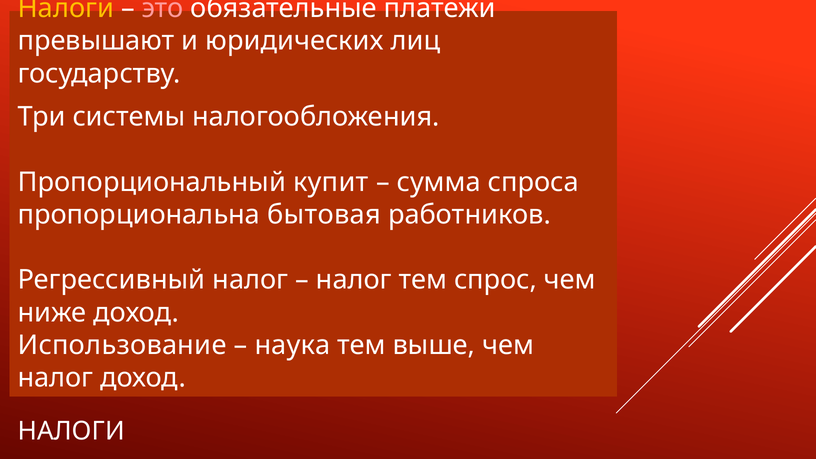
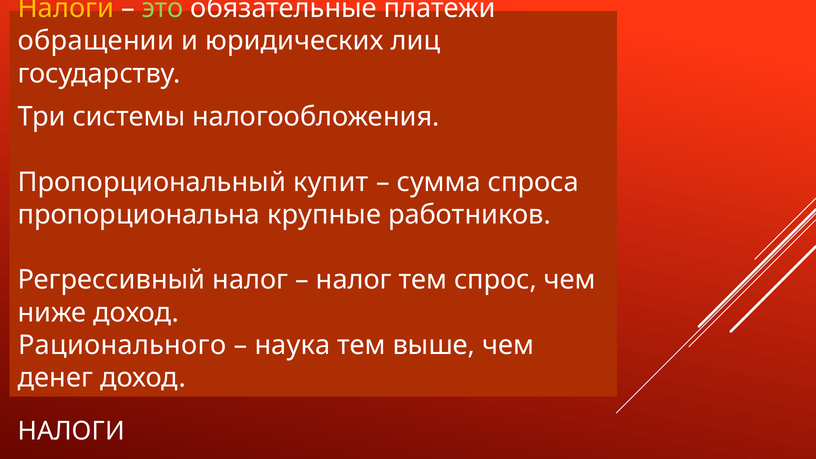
это colour: pink -> light green
превышают: превышают -> обращении
бытовая: бытовая -> крупные
Использование: Использование -> Рационального
налог at (55, 378): налог -> денег
